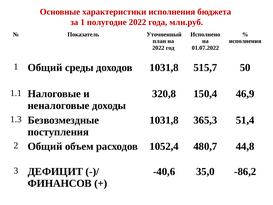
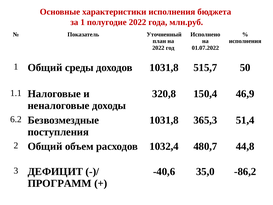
1.3: 1.3 -> 6.2
1052,4: 1052,4 -> 1032,4
ФИНАНСОВ: ФИНАНСОВ -> ПРОГРАММ
